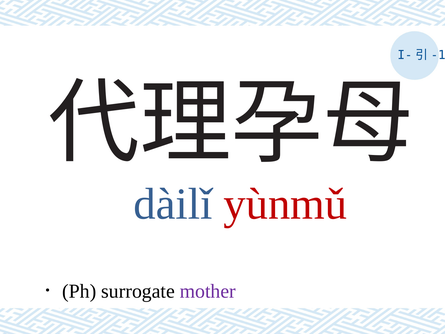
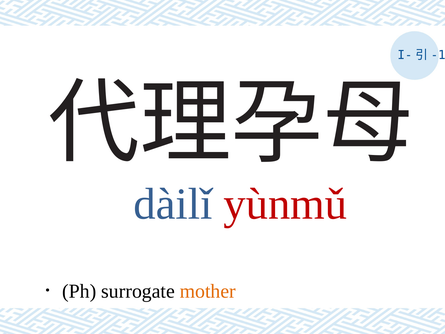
mother colour: purple -> orange
